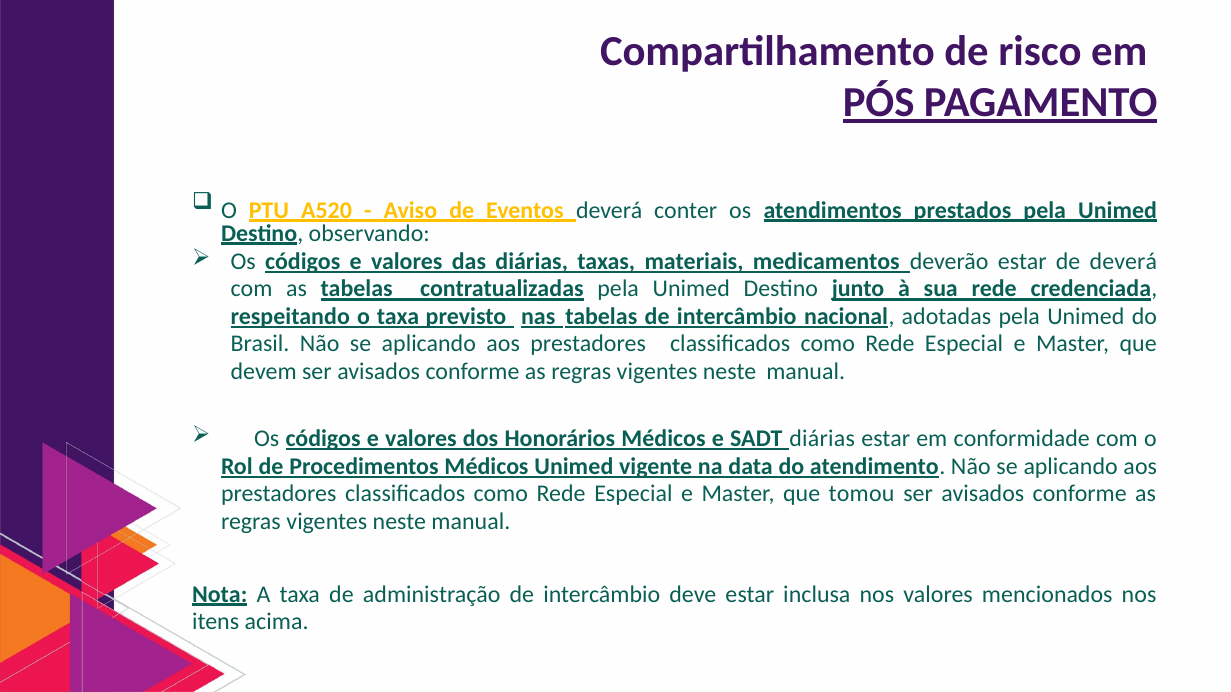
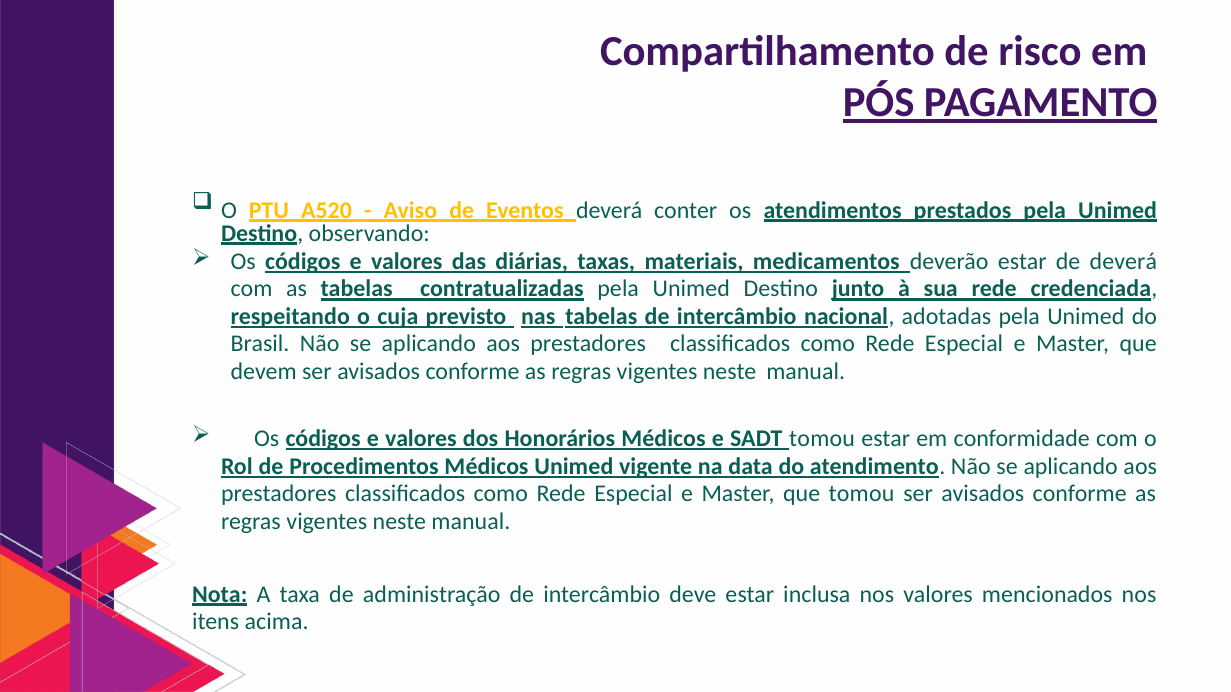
o taxa: taxa -> cuja
SADT diárias: diárias -> tomou
